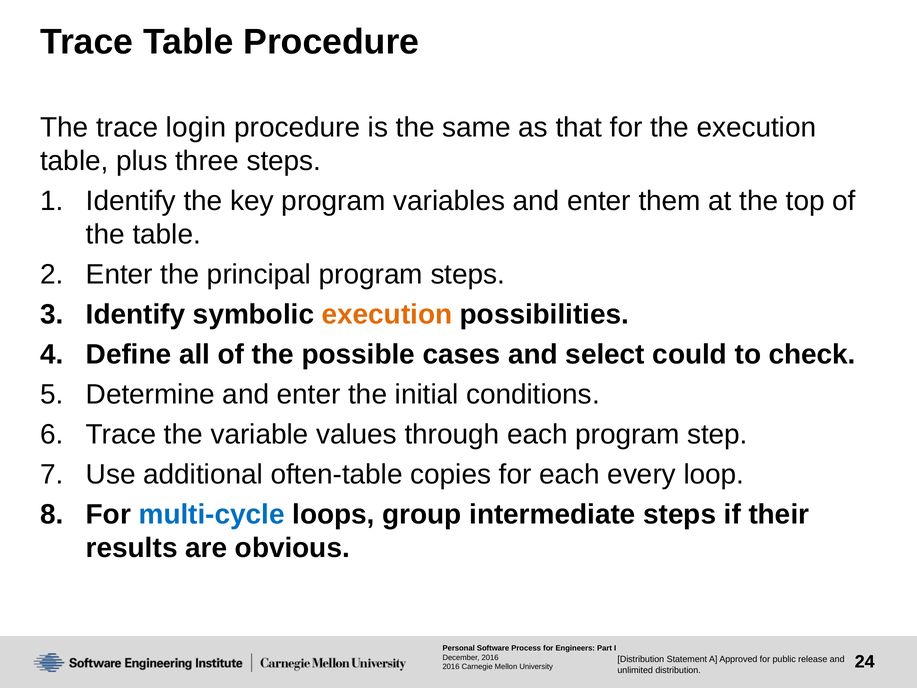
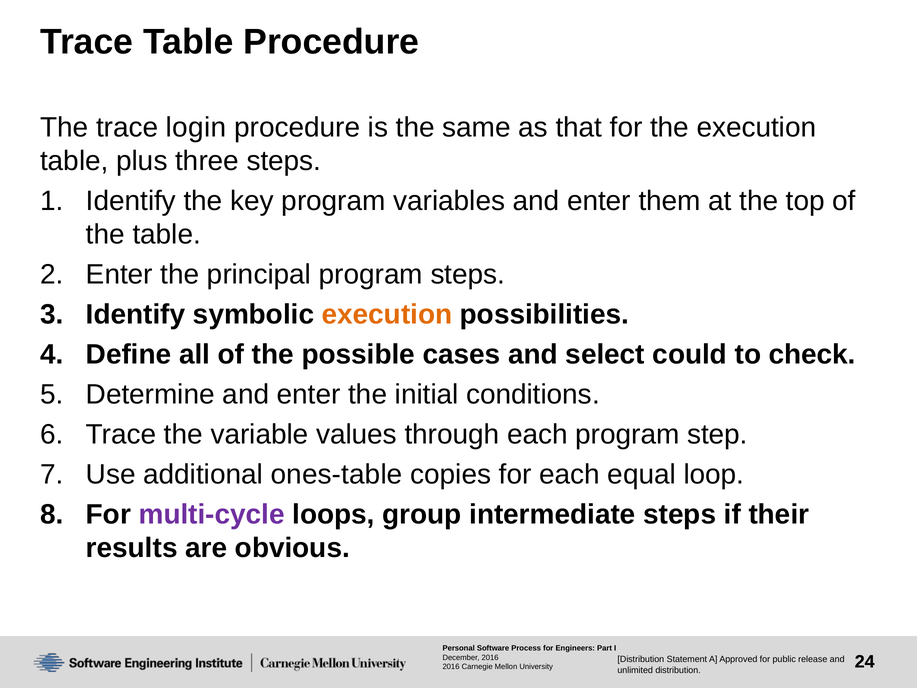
often-table: often-table -> ones-table
every: every -> equal
multi-cycle colour: blue -> purple
